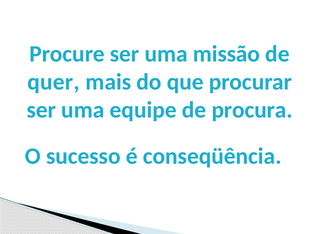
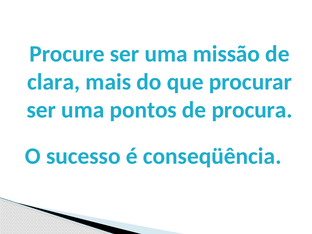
quer: quer -> clara
equipe: equipe -> pontos
